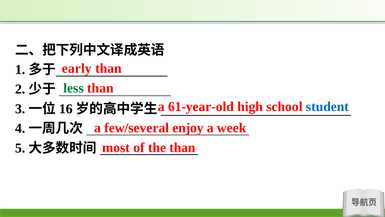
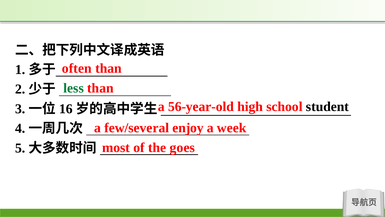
early: early -> often
61-year-old: 61-year-old -> 56-year-old
student colour: blue -> black
the than: than -> goes
